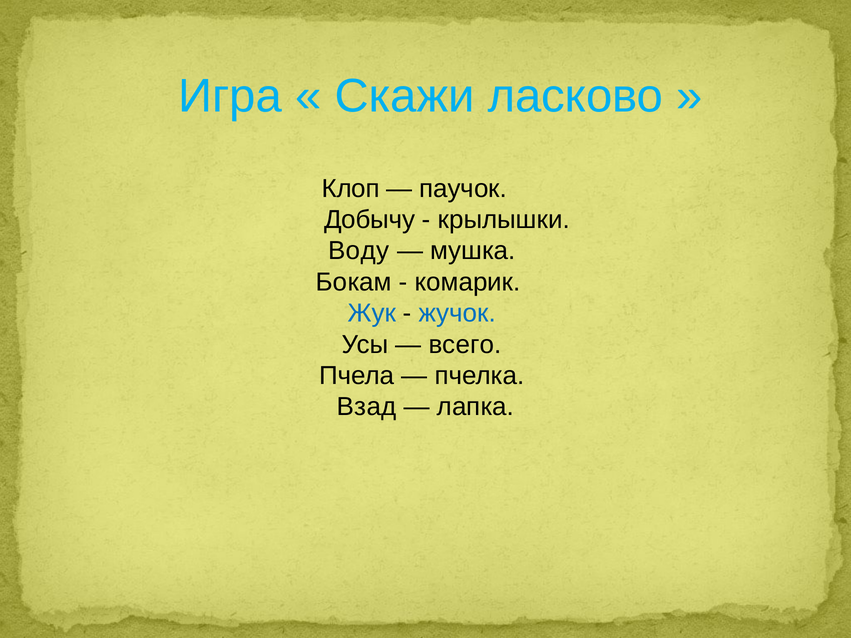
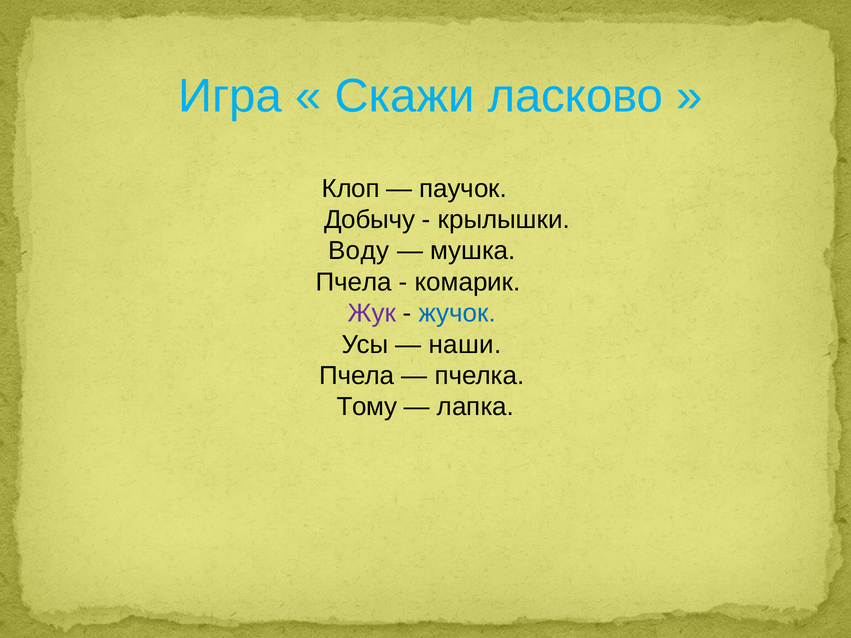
Бокам at (354, 282): Бокам -> Пчела
Жук colour: blue -> purple
всего: всего -> наши
Взад: Взад -> Тому
